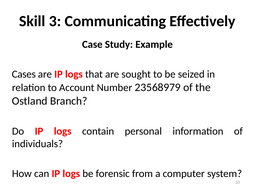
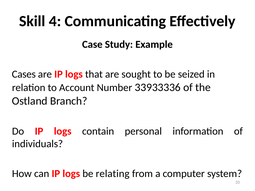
3: 3 -> 4
23568979: 23568979 -> 33933336
forensic: forensic -> relating
